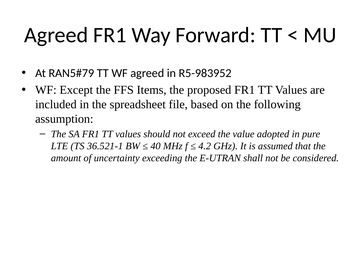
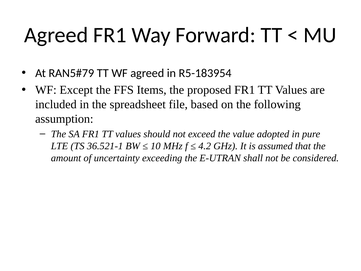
R5-983952: R5-983952 -> R5-183954
40: 40 -> 10
